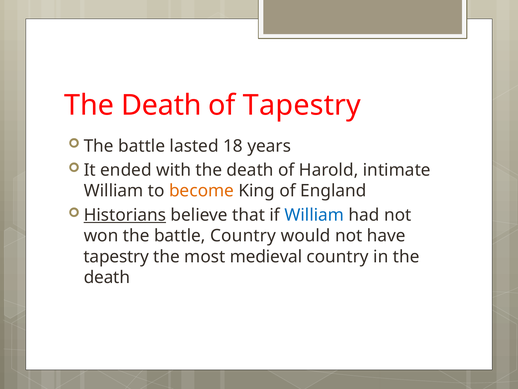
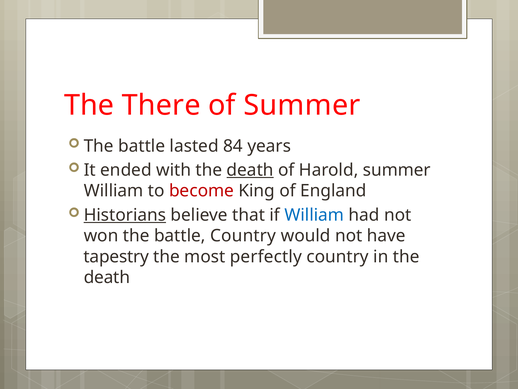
Death at (161, 105): Death -> There
of Tapestry: Tapestry -> Summer
18: 18 -> 84
death at (250, 170) underline: none -> present
Harold intimate: intimate -> summer
become colour: orange -> red
medieval: medieval -> perfectly
